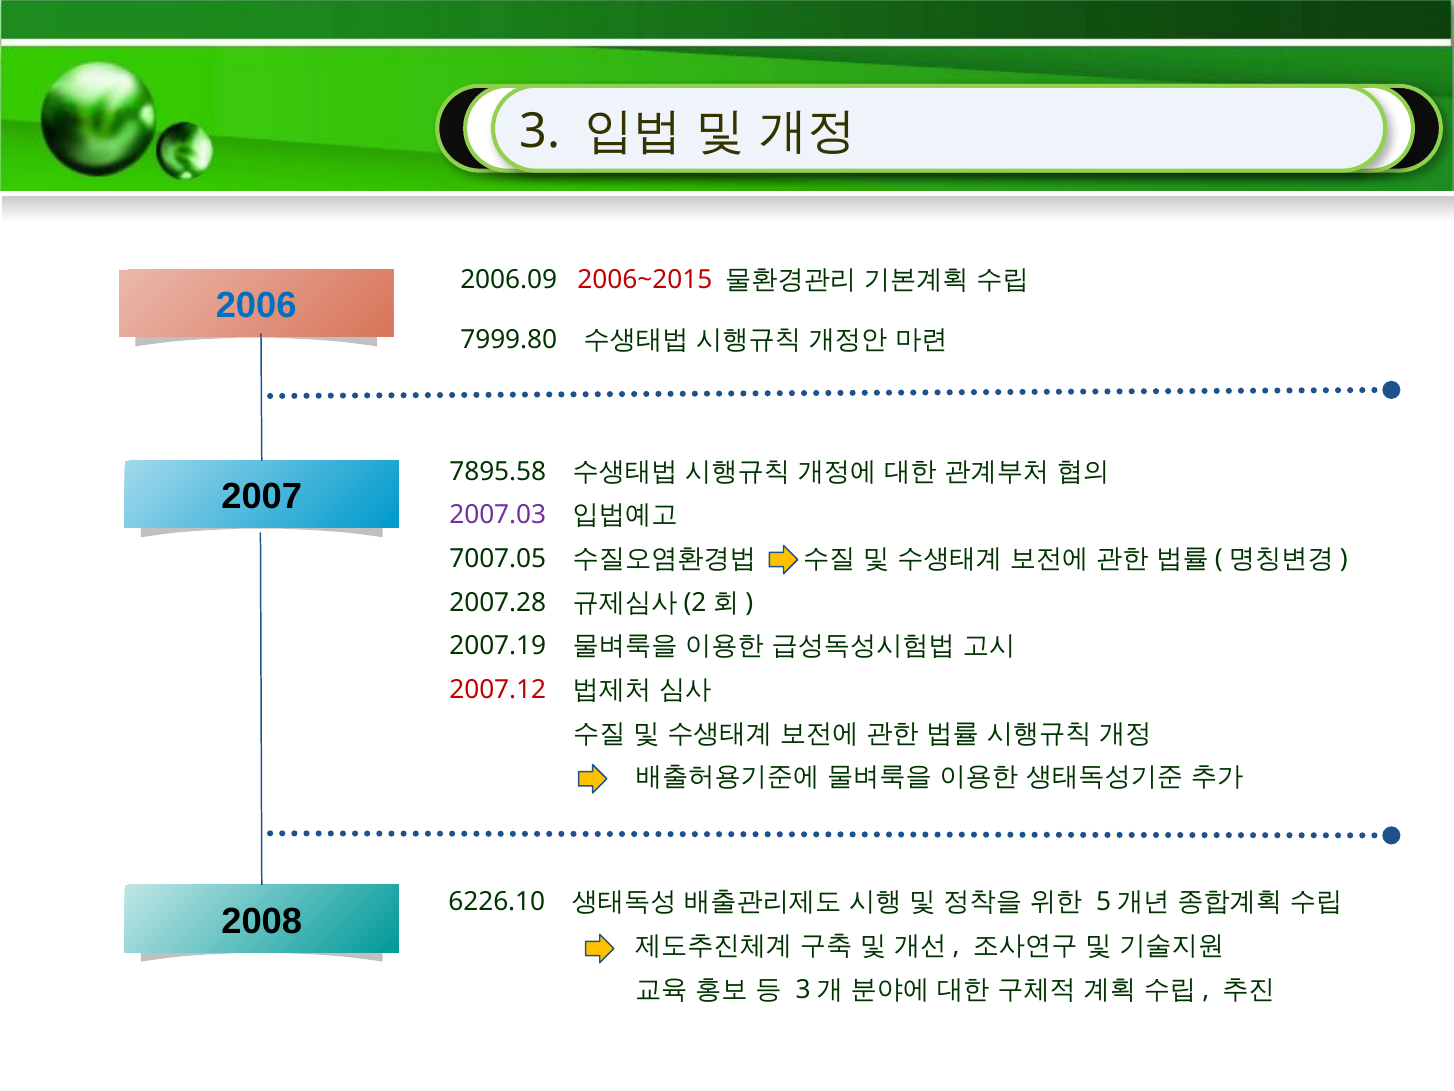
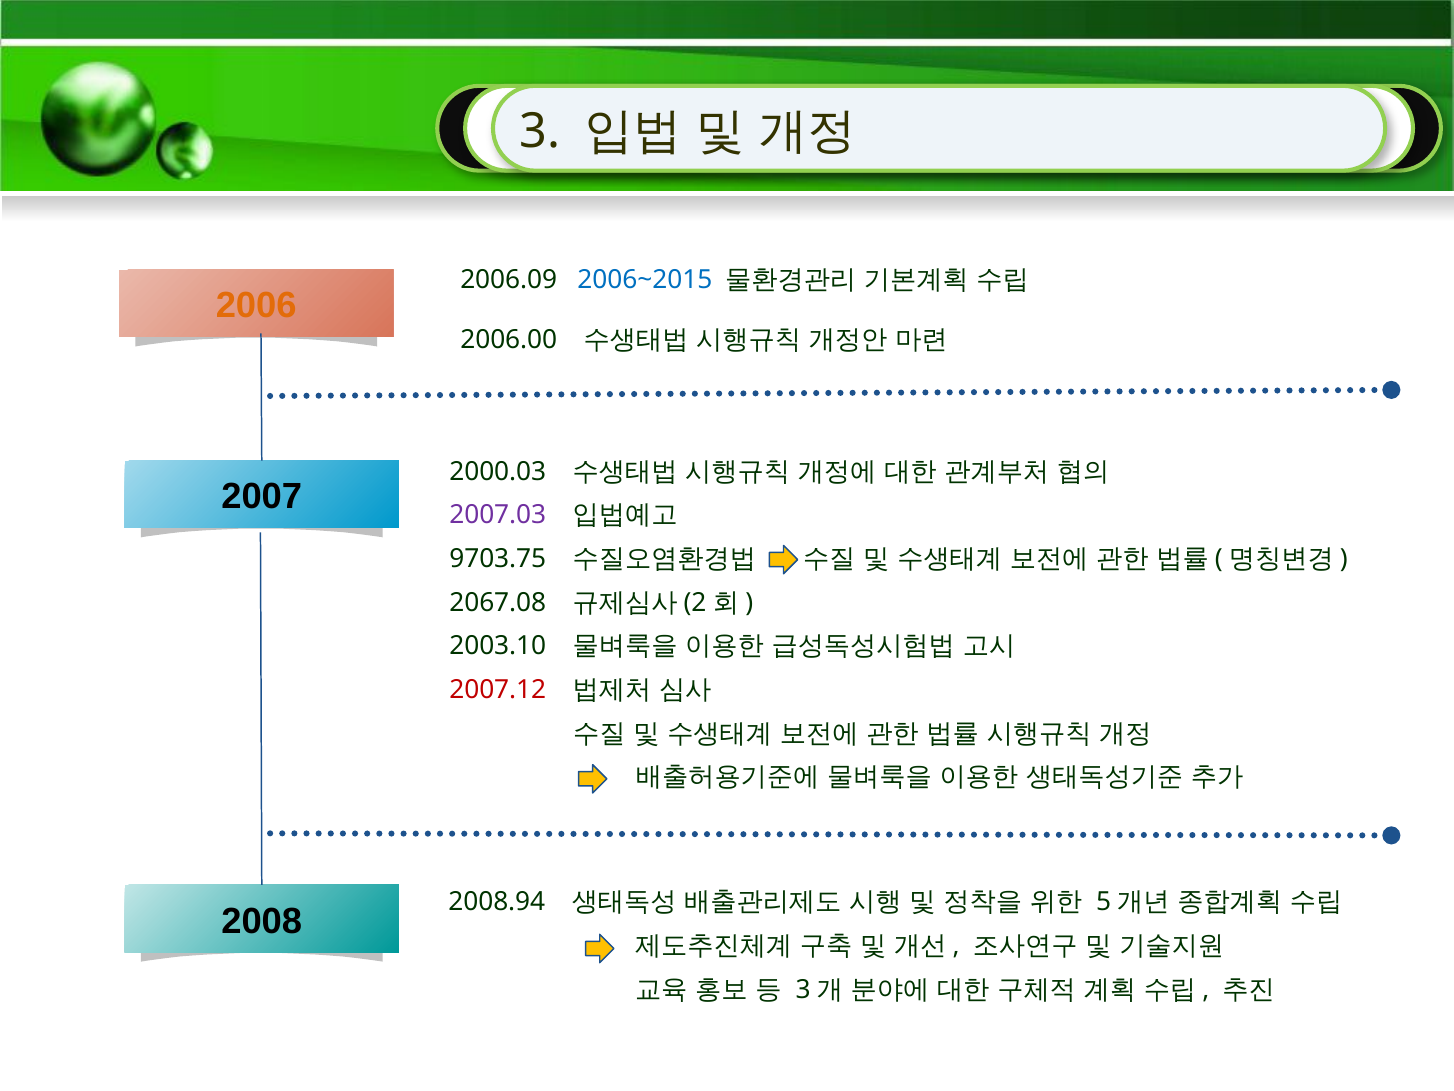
2006~2015 colour: red -> blue
2006 colour: blue -> orange
7999.80: 7999.80 -> 2006.00
7895.58: 7895.58 -> 2000.03
7007.05: 7007.05 -> 9703.75
2007.28: 2007.28 -> 2067.08
2007.19: 2007.19 -> 2003.10
6226.10: 6226.10 -> 2008.94
